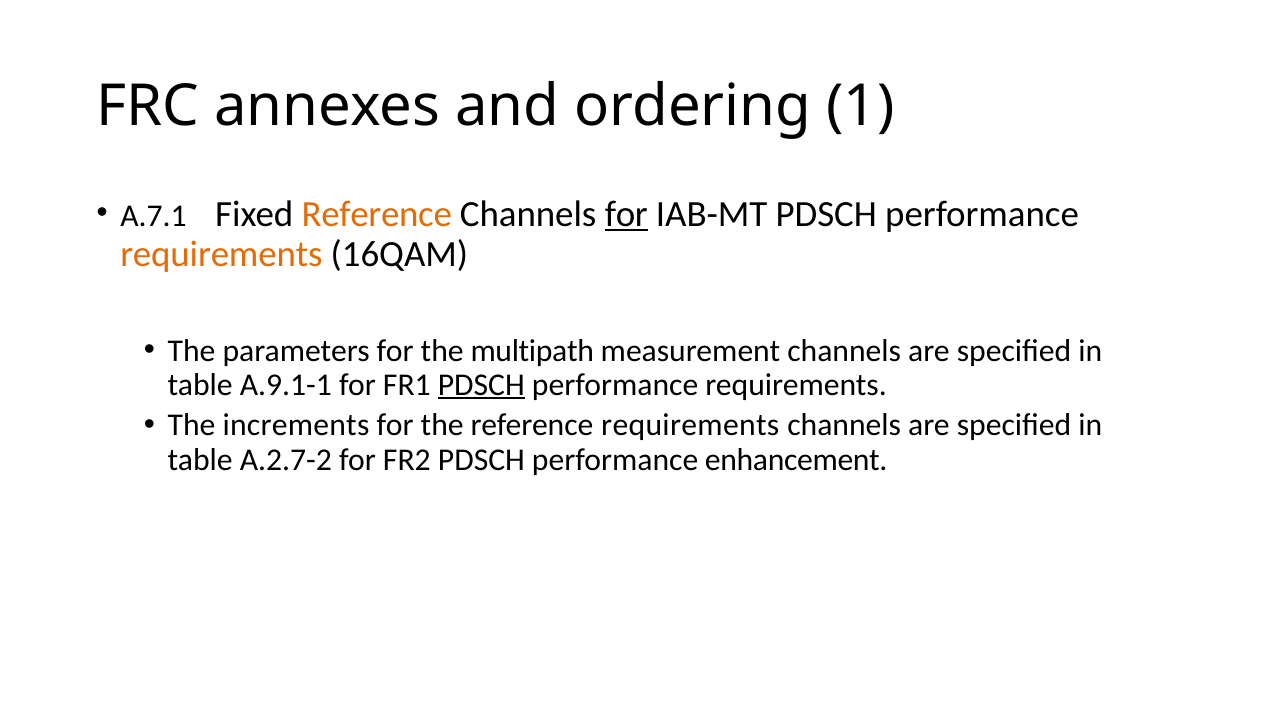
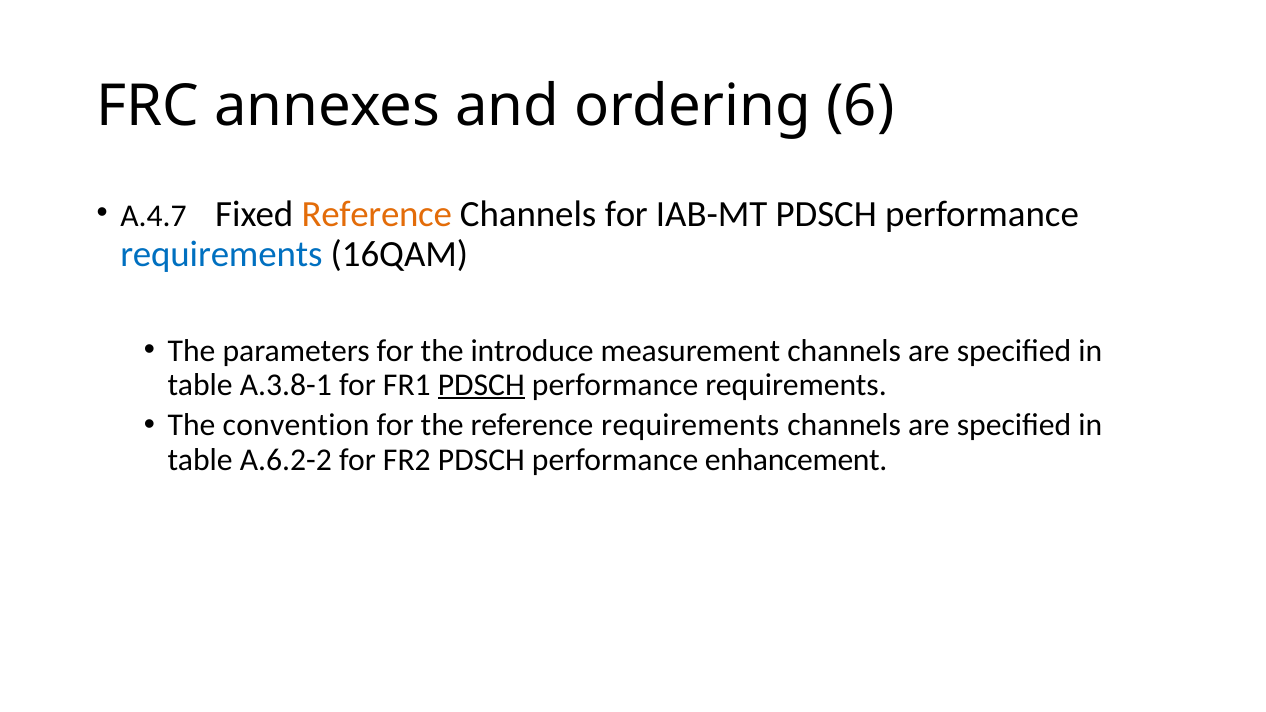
1: 1 -> 6
A.7.1: A.7.1 -> A.4.7
for at (626, 214) underline: present -> none
requirements at (221, 254) colour: orange -> blue
multipath: multipath -> introduce
A.9.1-1: A.9.1-1 -> A.3.8-1
increments: increments -> convention
A.2.7-2: A.2.7-2 -> A.6.2-2
